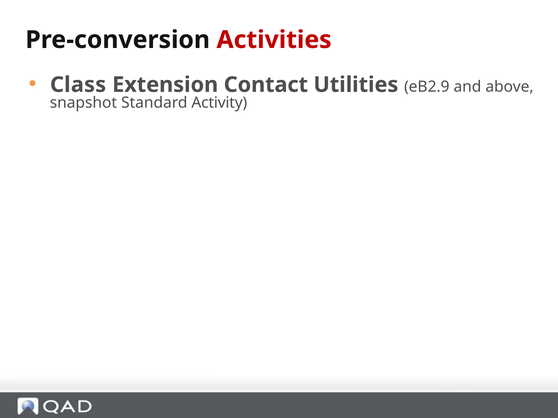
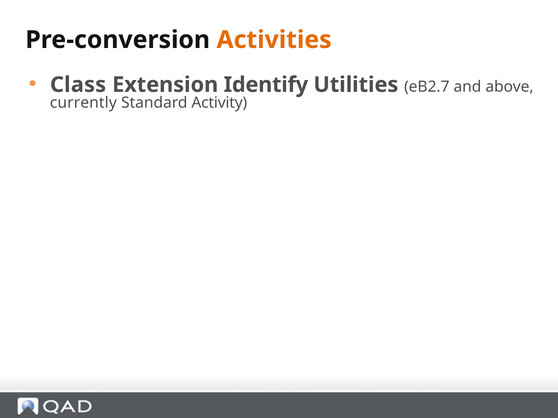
Activities colour: red -> orange
Contact: Contact -> Identify
eB2.9: eB2.9 -> eB2.7
snapshot: snapshot -> currently
